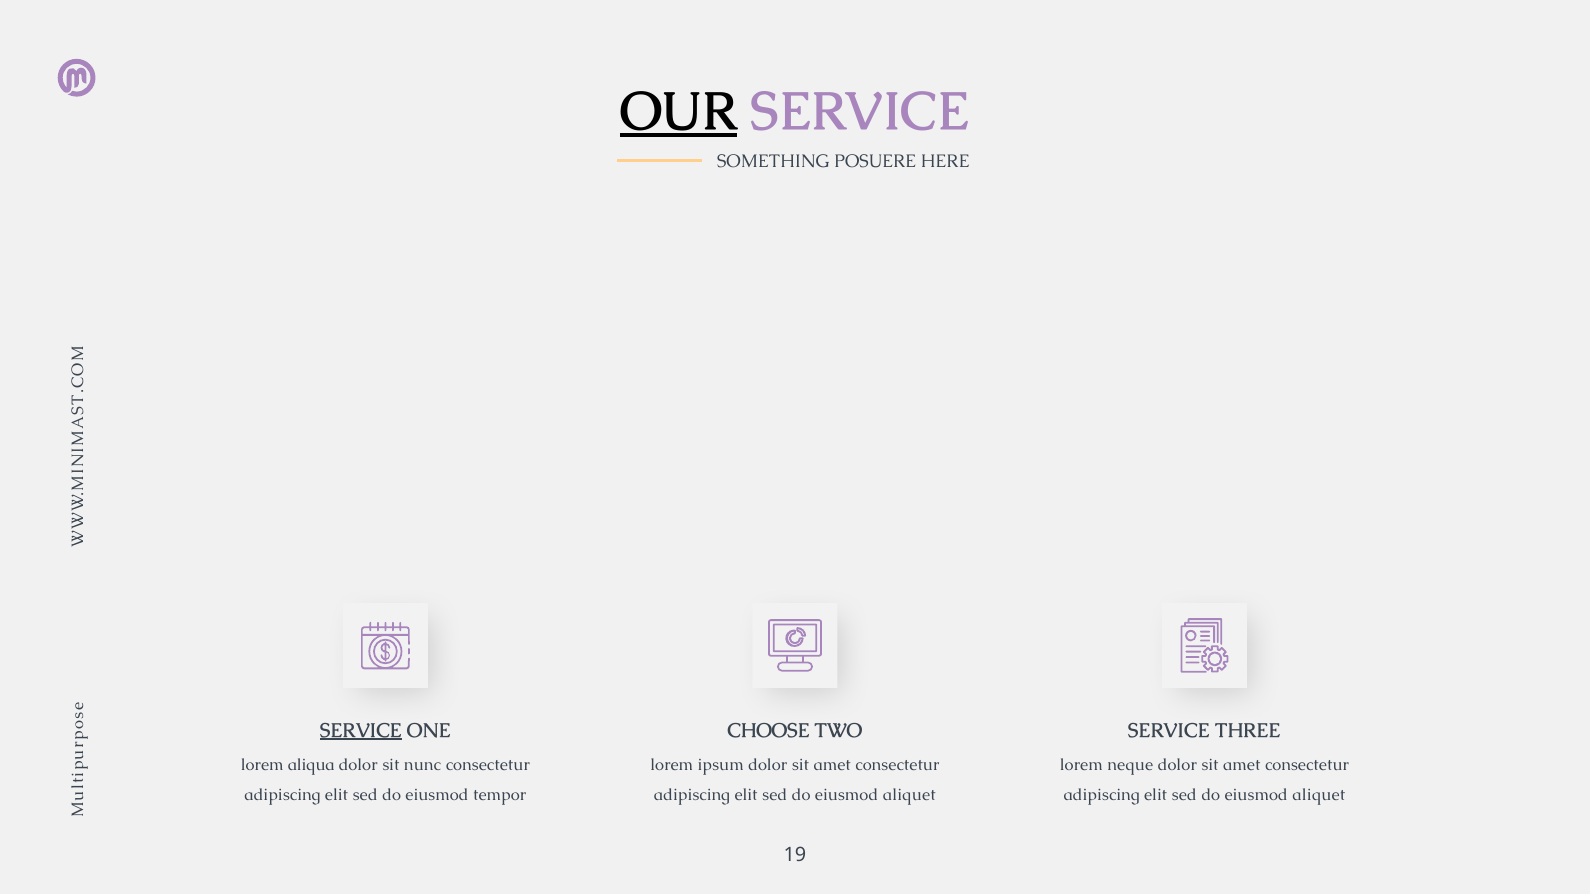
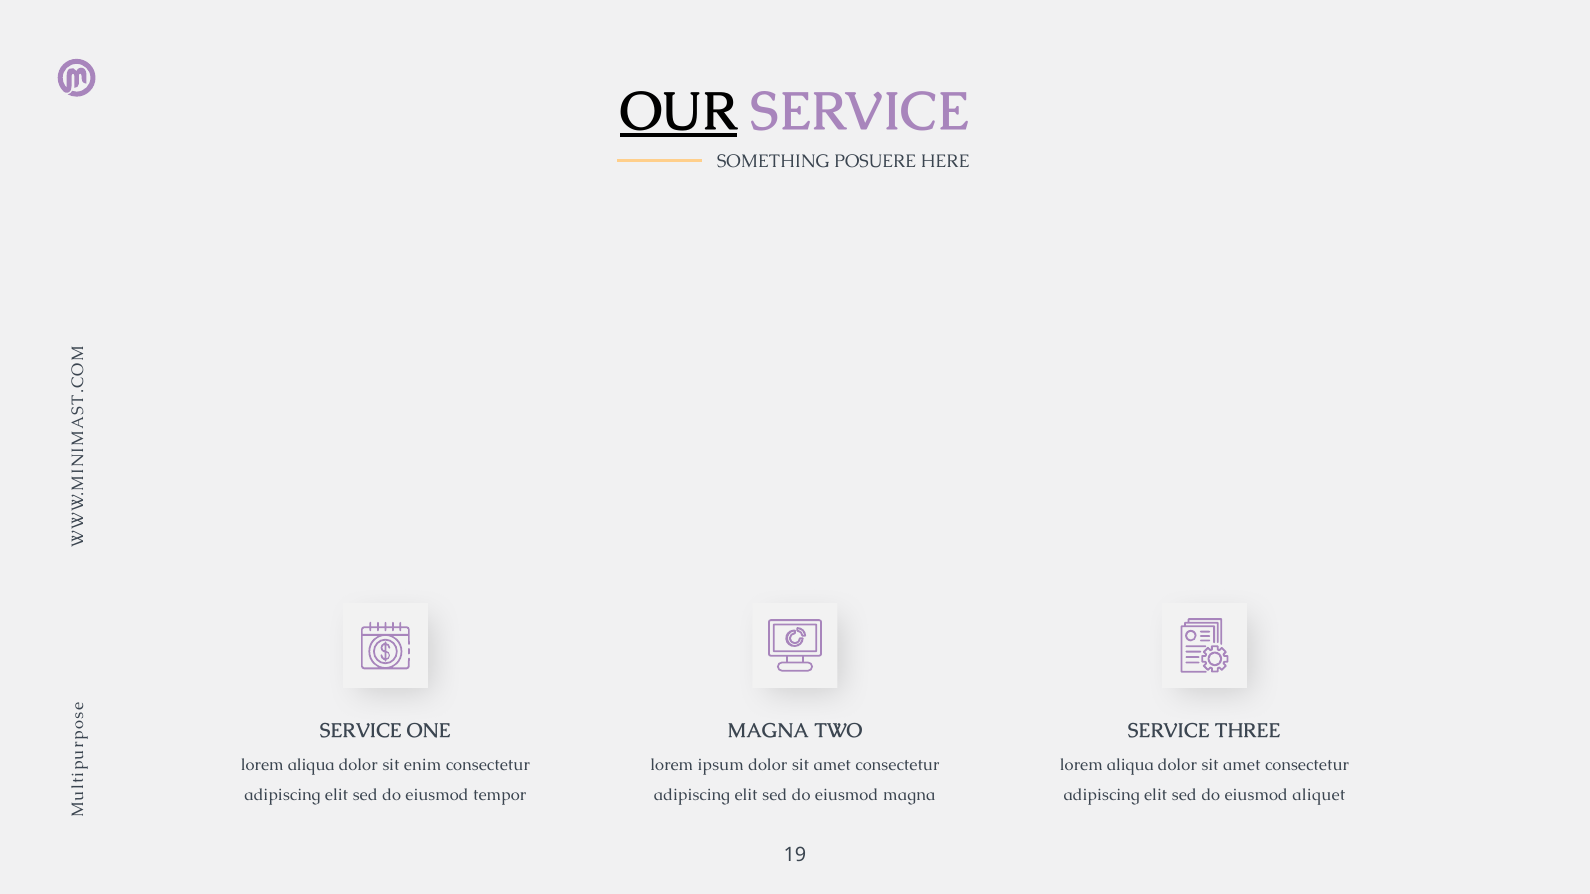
SERVICE at (361, 731) underline: present -> none
CHOOSE at (768, 731): CHOOSE -> MAGNA
nunc: nunc -> enim
neque at (1130, 765): neque -> aliqua
aliquet at (909, 795): aliquet -> magna
